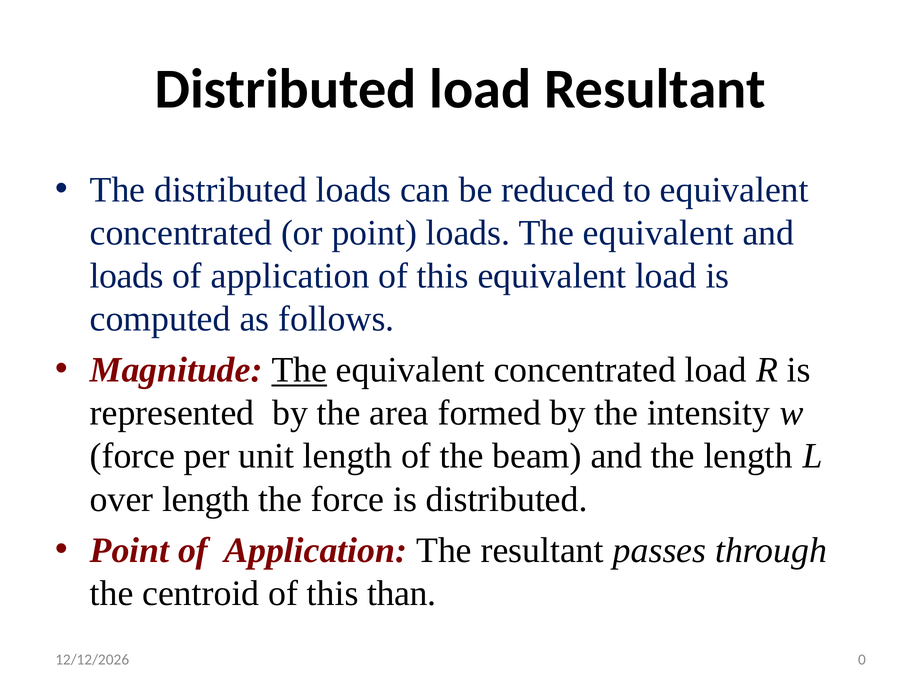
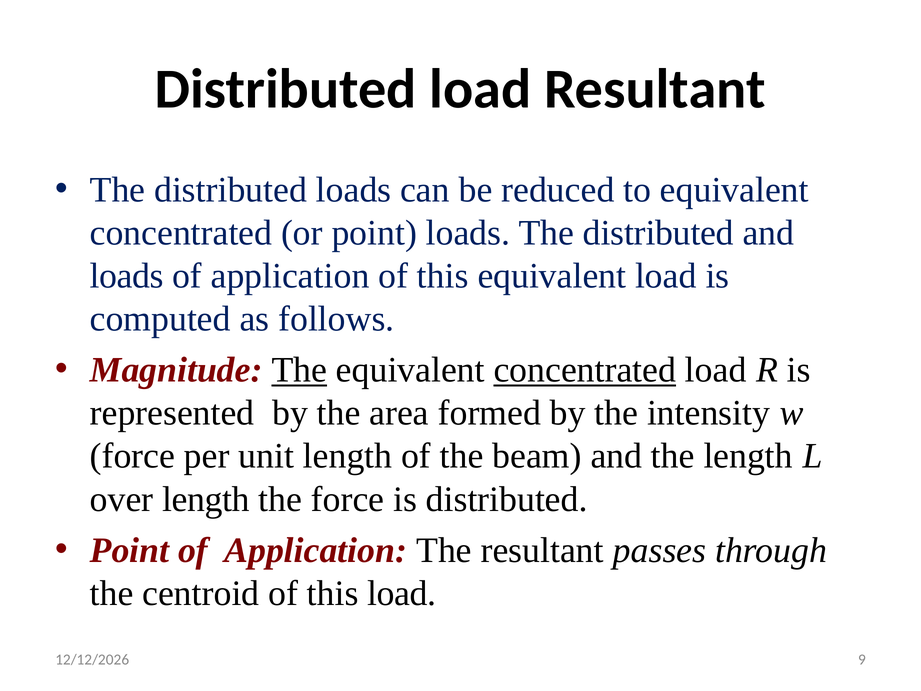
loads The equivalent: equivalent -> distributed
concentrated at (585, 370) underline: none -> present
this than: than -> load
0: 0 -> 9
